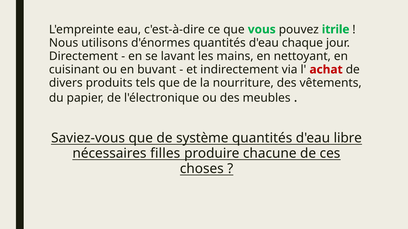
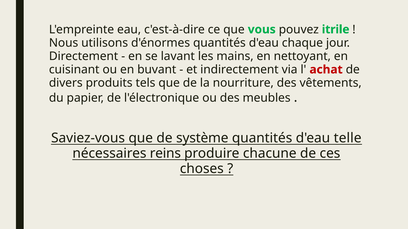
libre: libre -> telle
filles: filles -> reins
